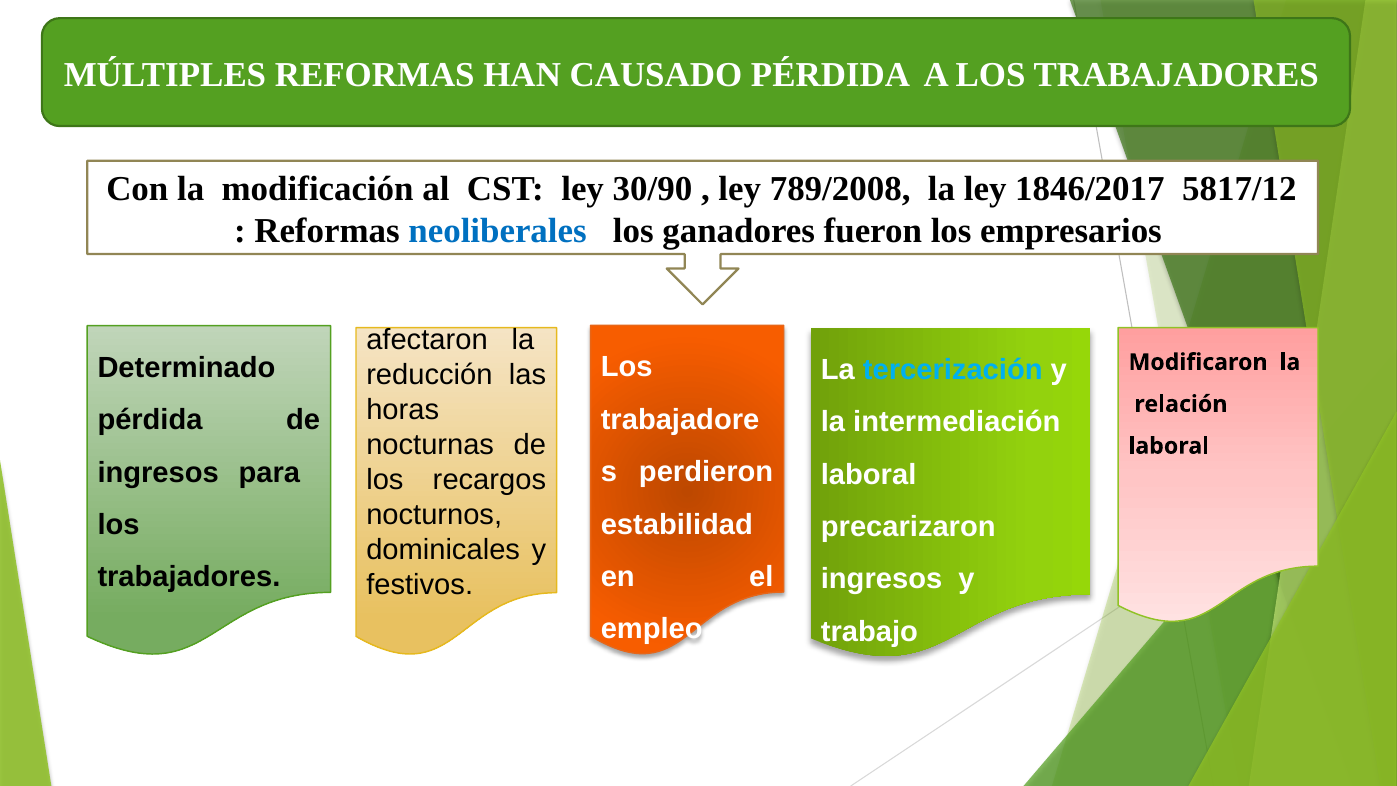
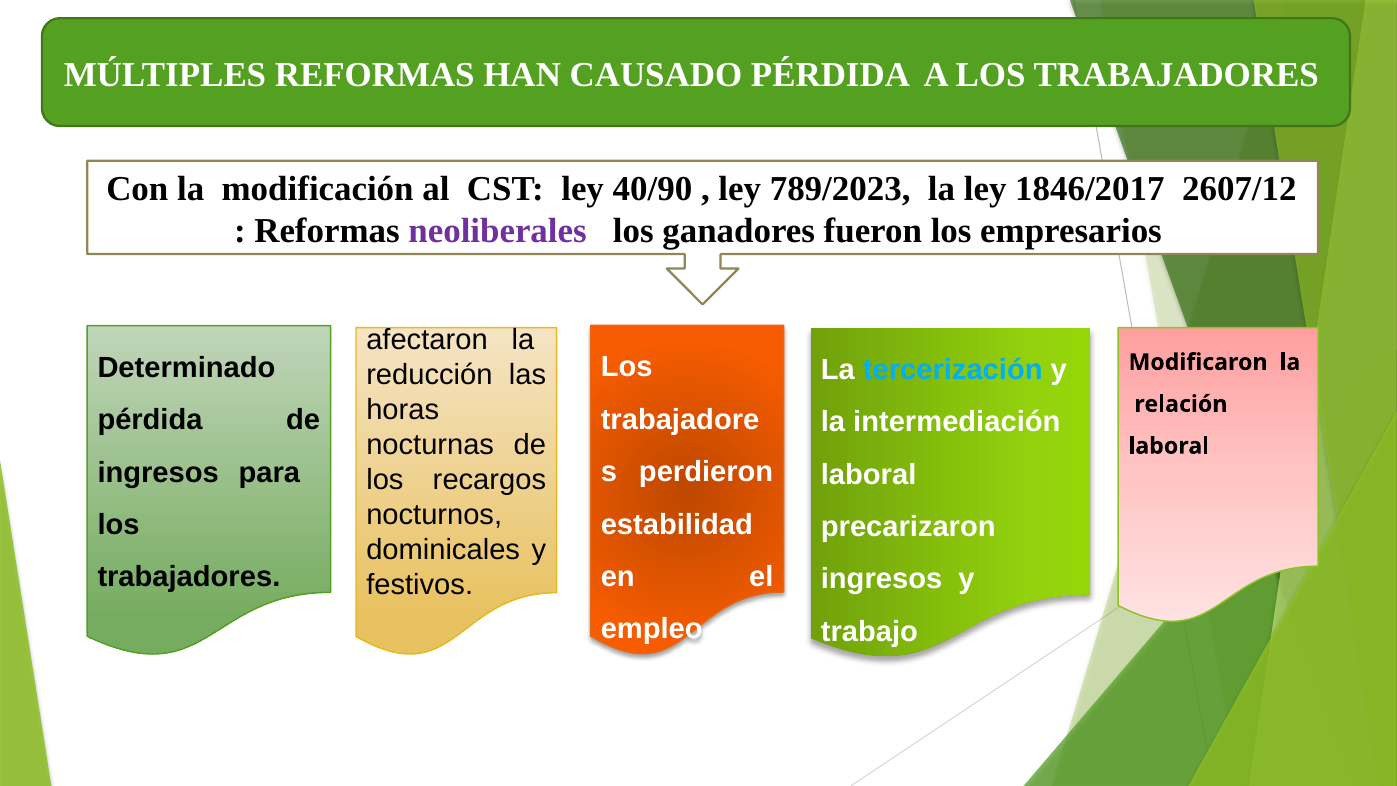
30/90: 30/90 -> 40/90
789/2008: 789/2008 -> 789/2023
5817/12: 5817/12 -> 2607/12
neoliberales colour: blue -> purple
